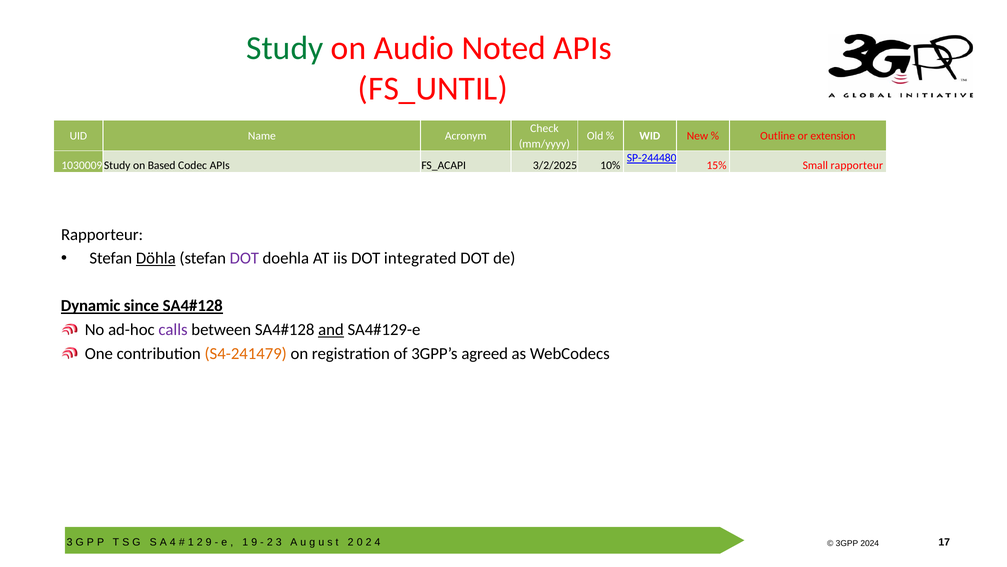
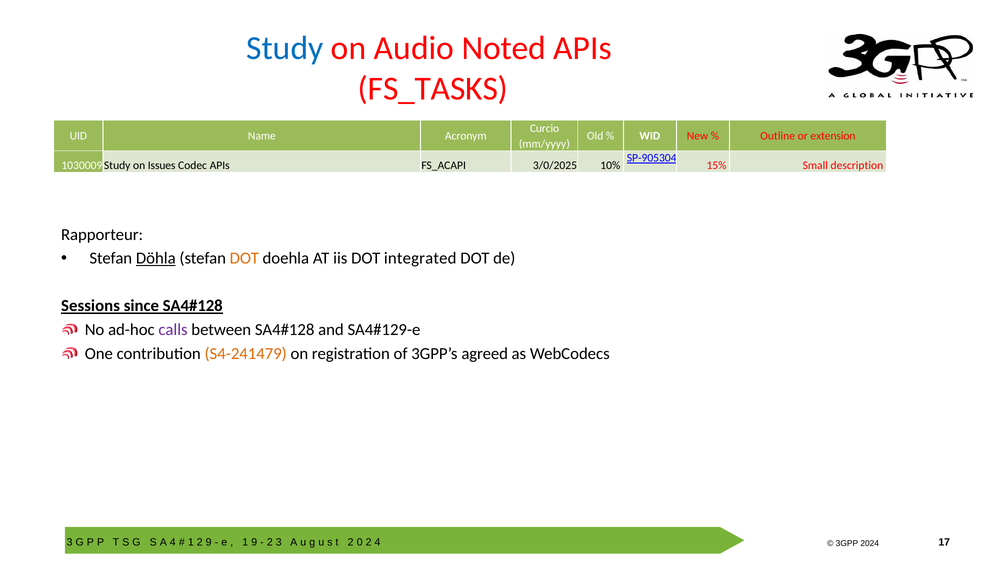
Study colour: green -> blue
FS_UNTIL: FS_UNTIL -> FS_TASKS
Check: Check -> Curcio
SP-244480: SP-244480 -> SP-905304
Based: Based -> Issues
3/2/2025: 3/2/2025 -> 3/0/2025
Small rapporteur: rapporteur -> description
DOT at (244, 258) colour: purple -> orange
Dynamic: Dynamic -> Sessions
and underline: present -> none
